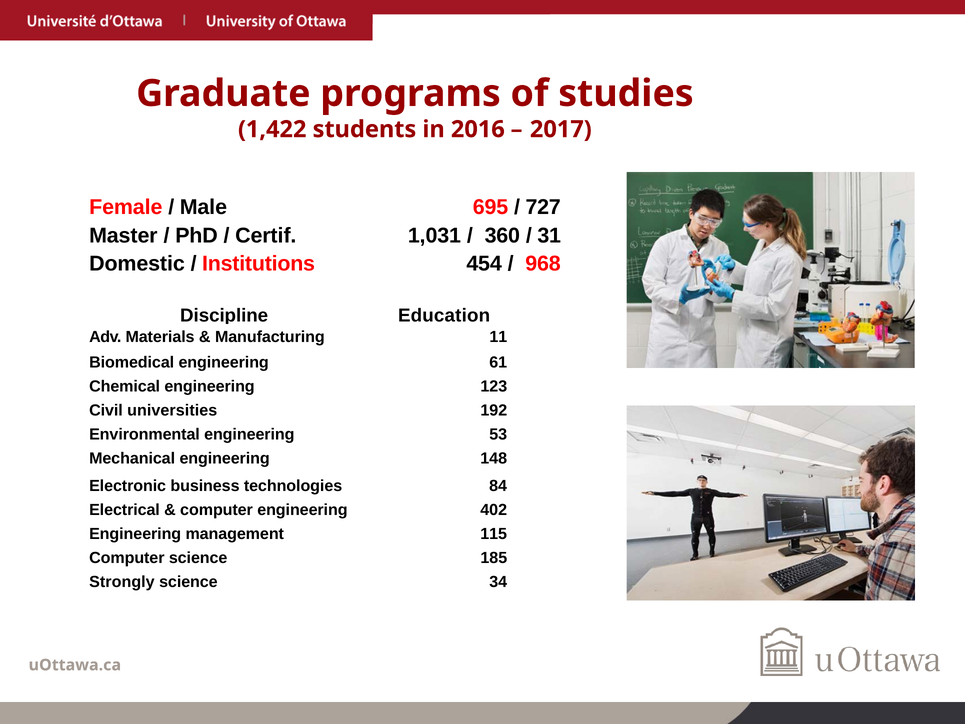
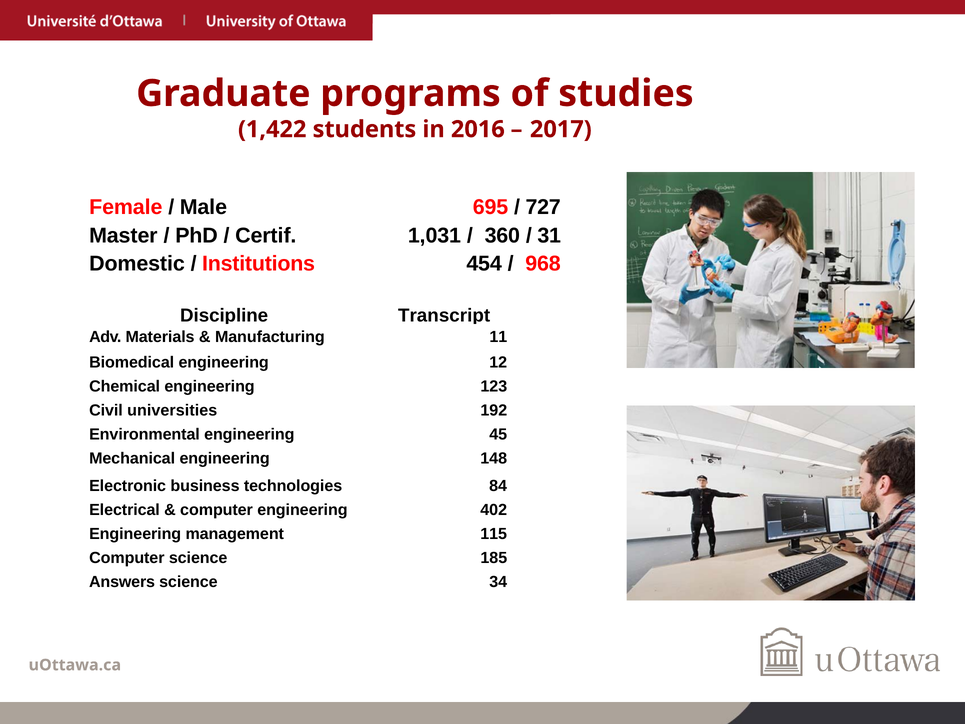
Education: Education -> Transcript
61: 61 -> 12
53: 53 -> 45
Strongly: Strongly -> Answers
